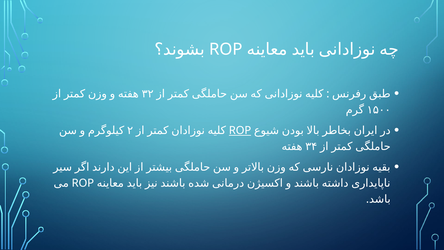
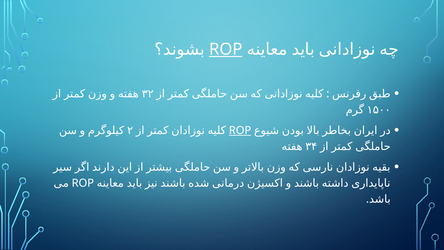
ROP at (226, 49) underline: none -> present
